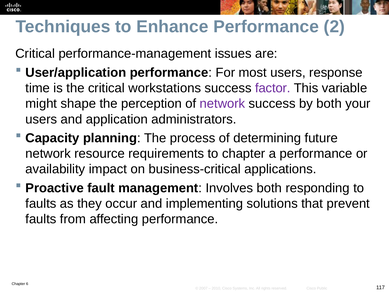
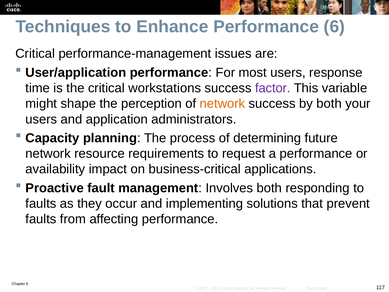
Performance 2: 2 -> 6
network at (222, 104) colour: purple -> orange
to chapter: chapter -> request
